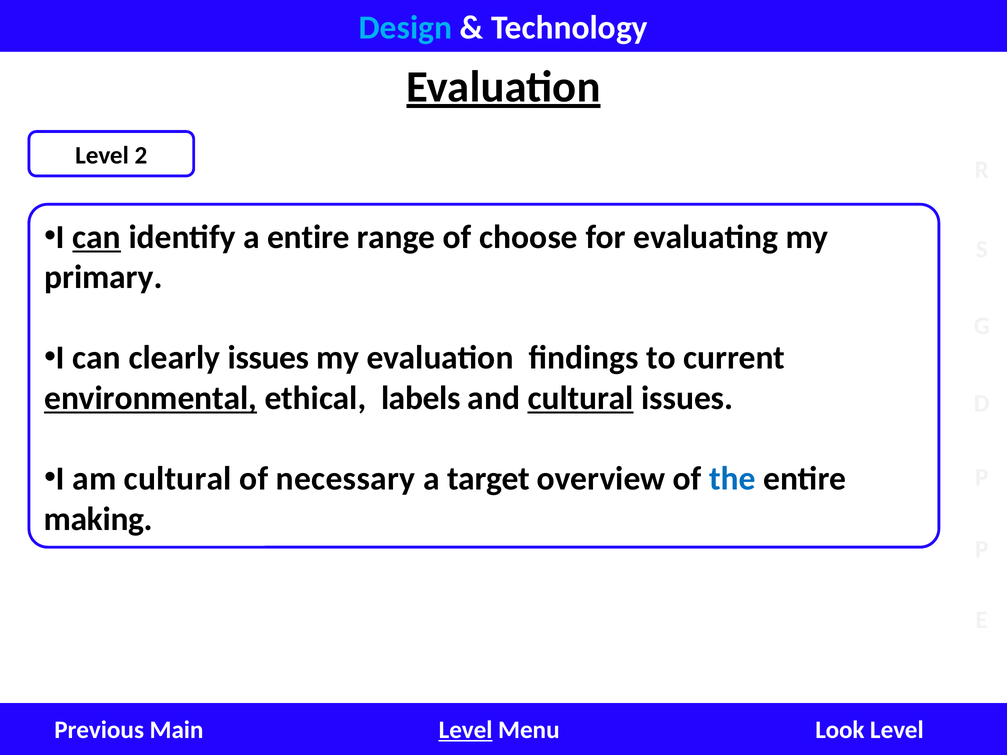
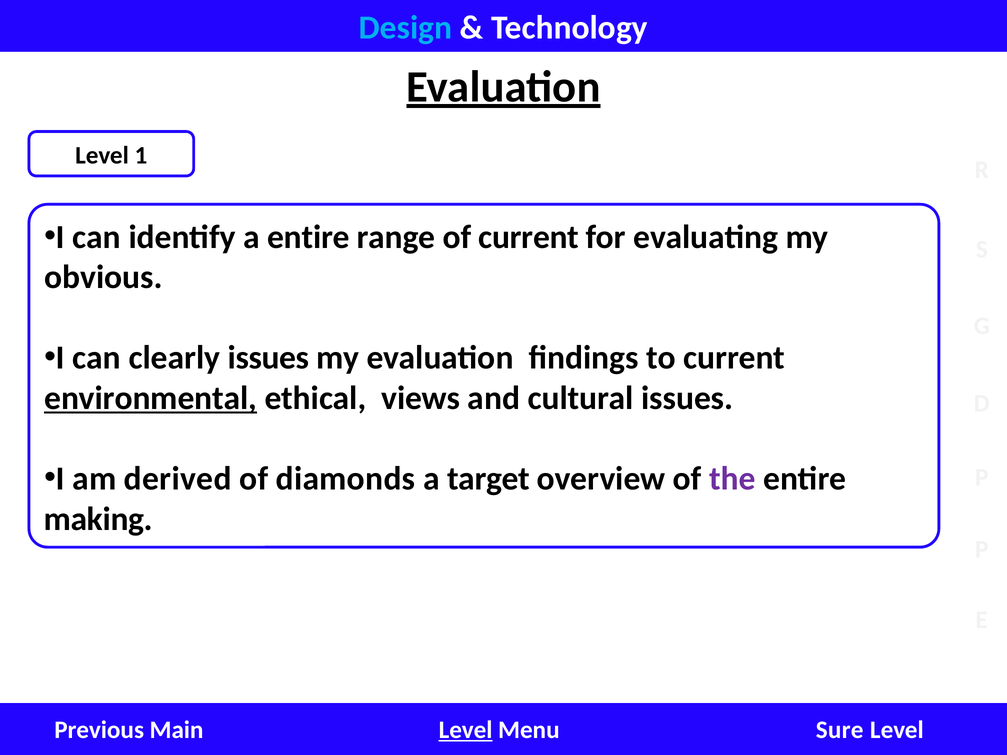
2: 2 -> 1
can at (97, 237) underline: present -> none
of choose: choose -> current
primary: primary -> obvious
labels: labels -> views
cultural at (581, 398) underline: present -> none
am cultural: cultural -> derived
necessary: necessary -> diamonds
the colour: blue -> purple
Look: Look -> Sure
